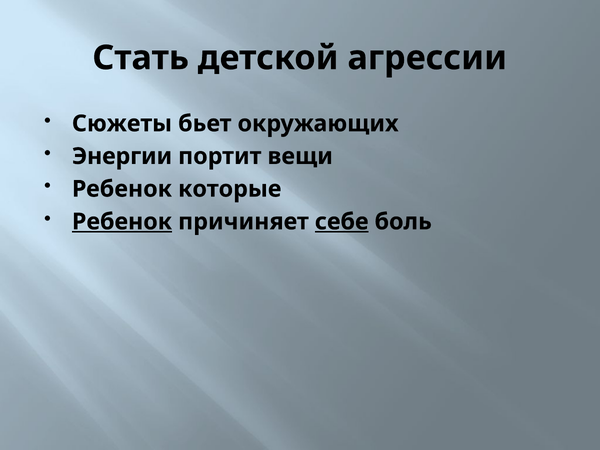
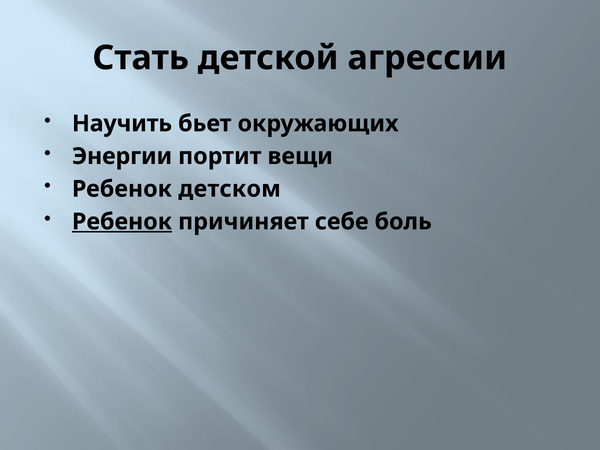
Сюжеты: Сюжеты -> Научить
которые: которые -> детском
себе underline: present -> none
